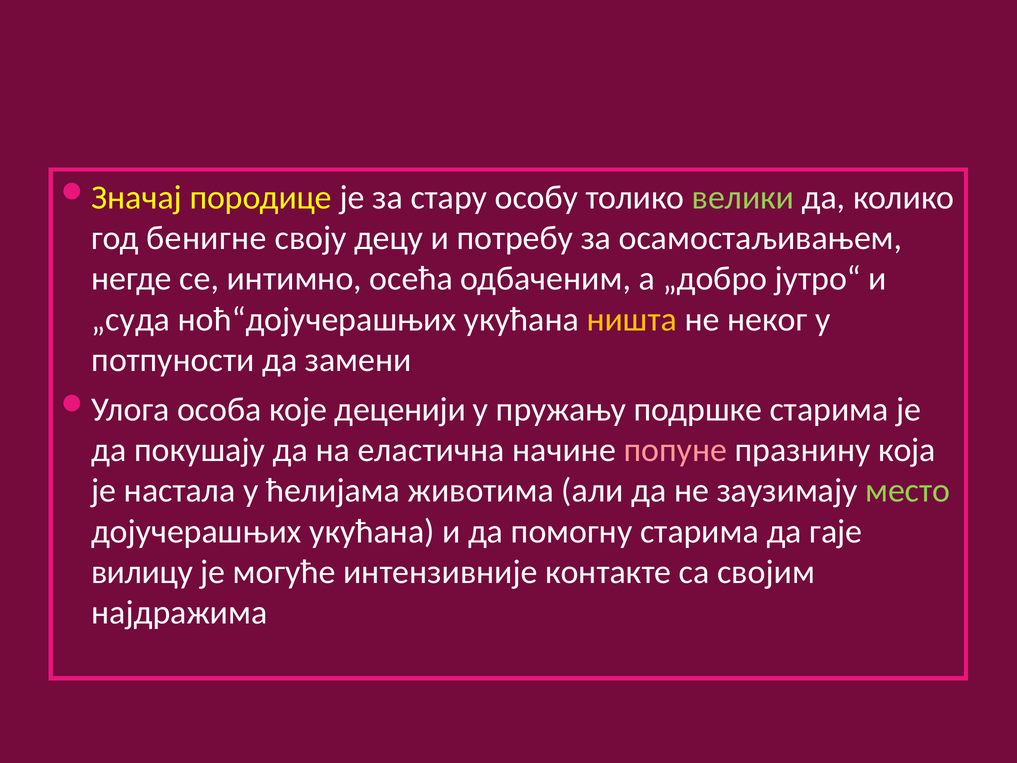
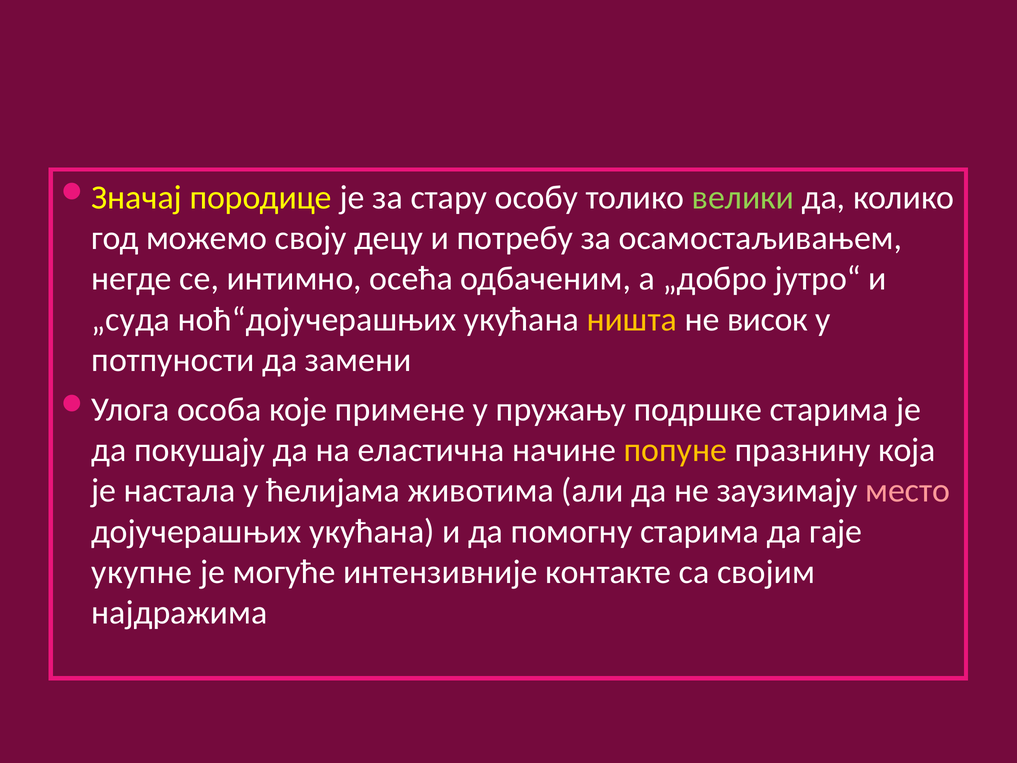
бенигне: бенигне -> можемо
неког: неког -> висок
деценији: деценији -> примене
попуне colour: pink -> yellow
место colour: light green -> pink
вилицу: вилицу -> укупне
